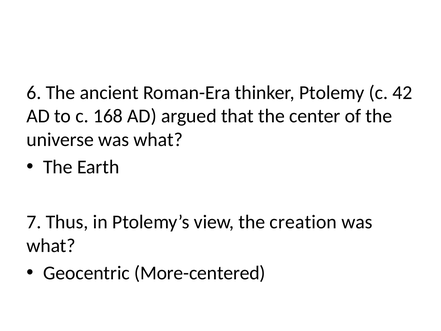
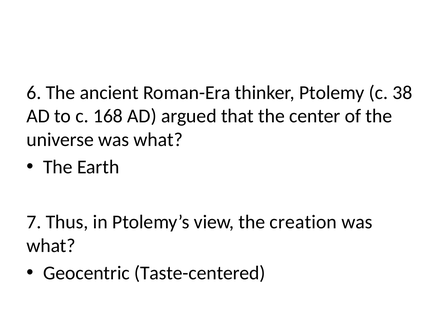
42: 42 -> 38
More-centered: More-centered -> Taste-centered
